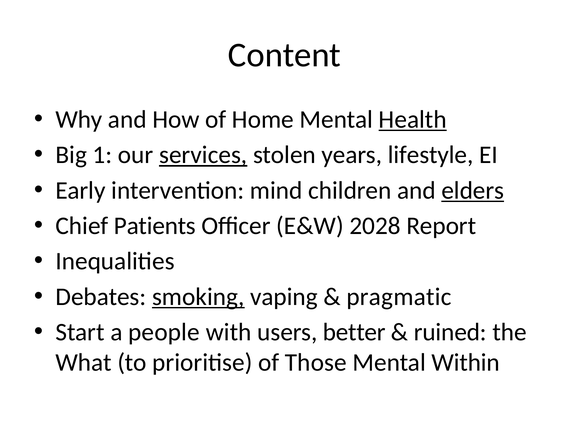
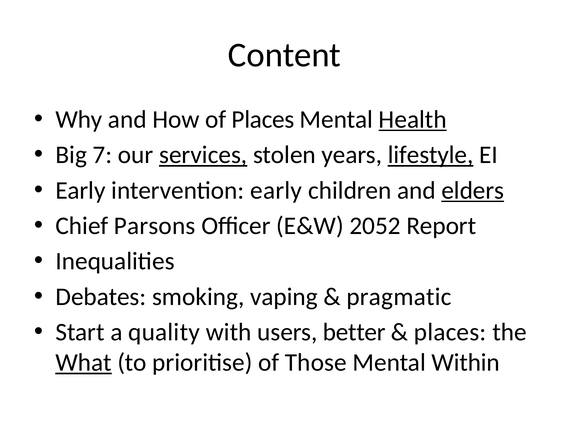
of Home: Home -> Places
1: 1 -> 7
lifestyle underline: none -> present
intervention mind: mind -> early
Patients: Patients -> Parsons
2028: 2028 -> 2052
smoking underline: present -> none
people: people -> quality
ruined at (450, 332): ruined -> places
What underline: none -> present
